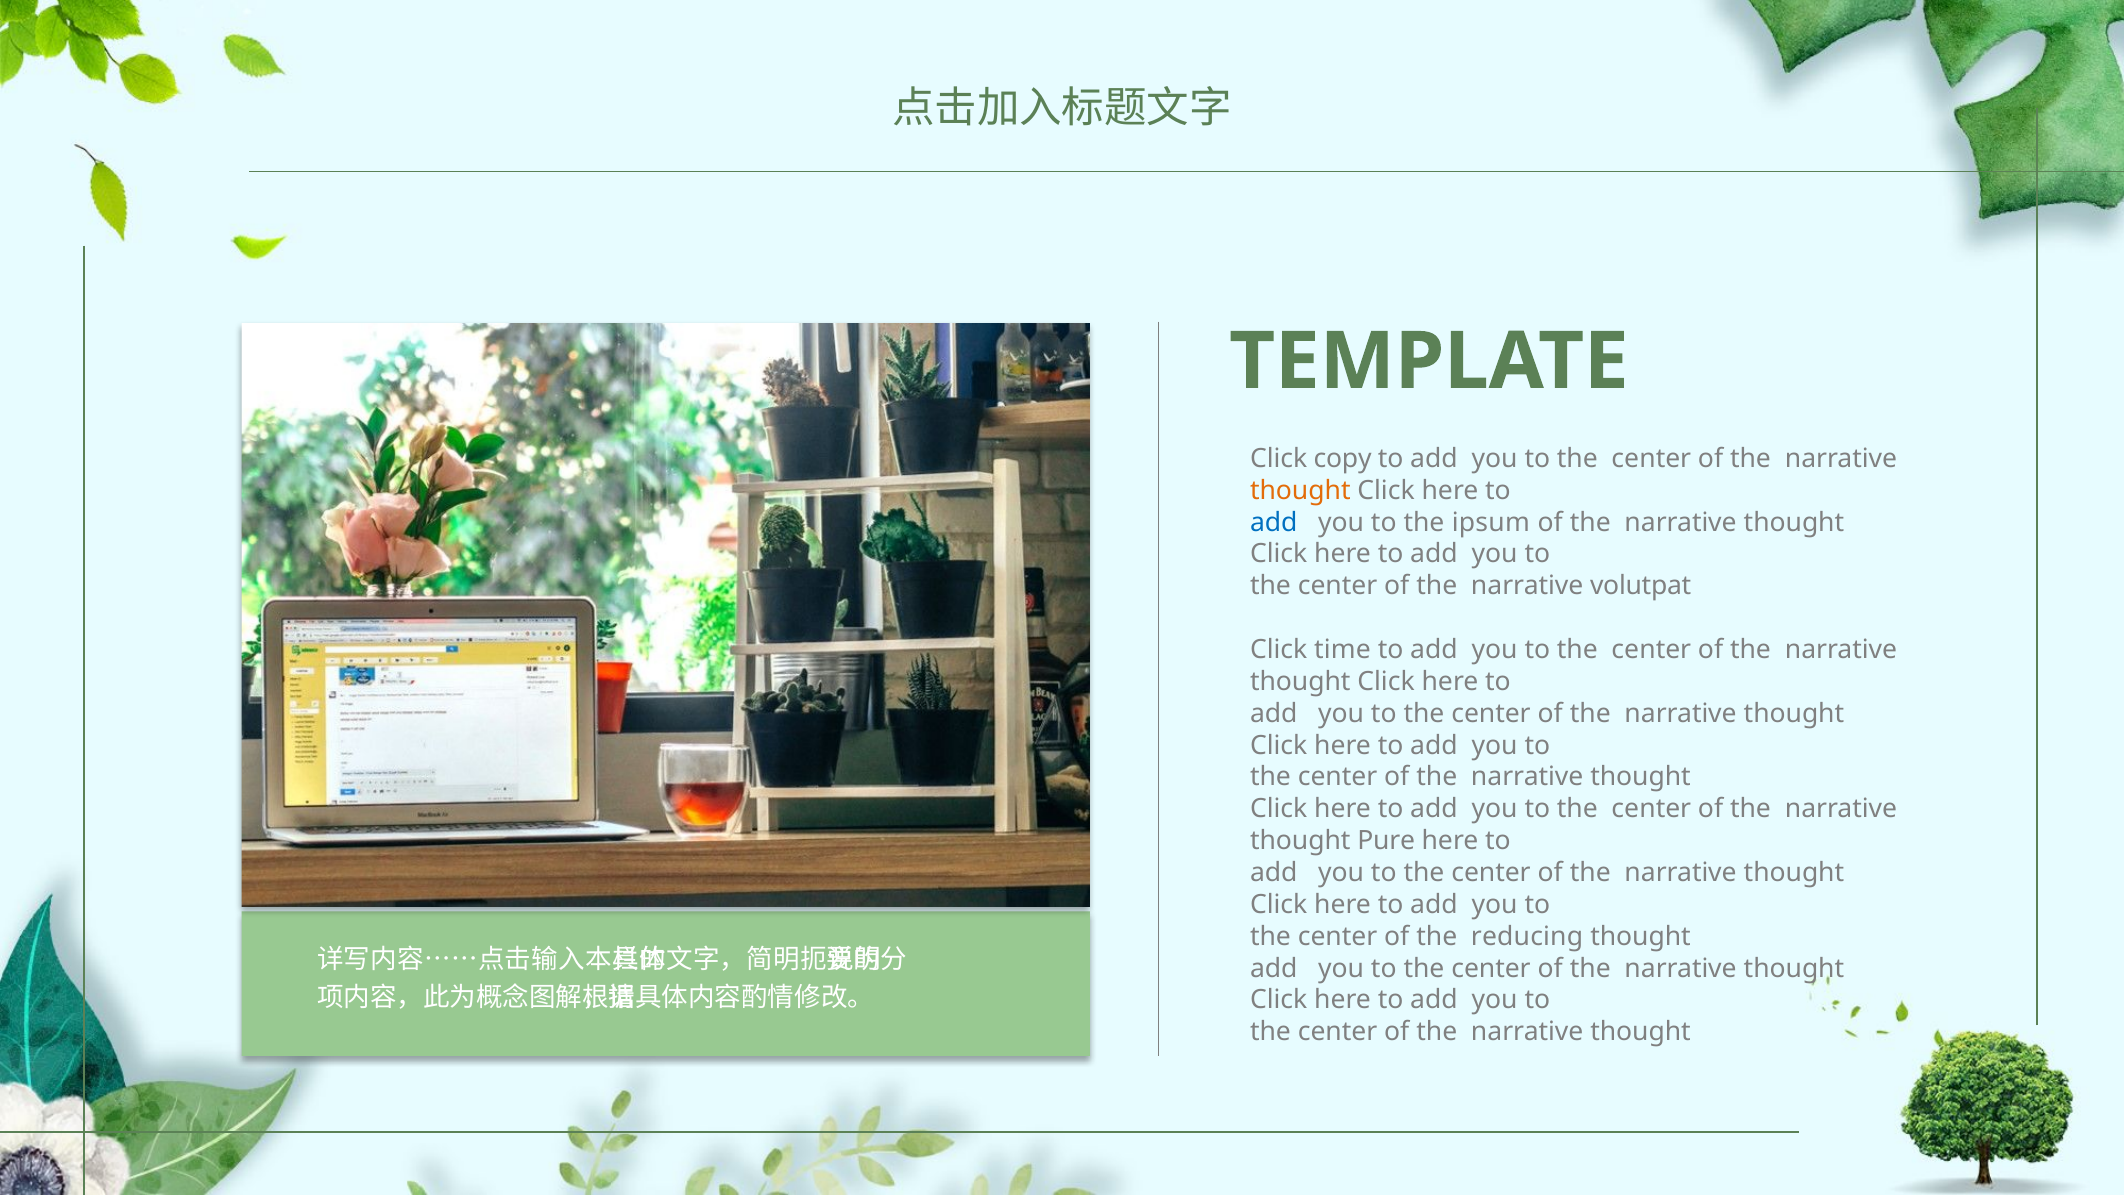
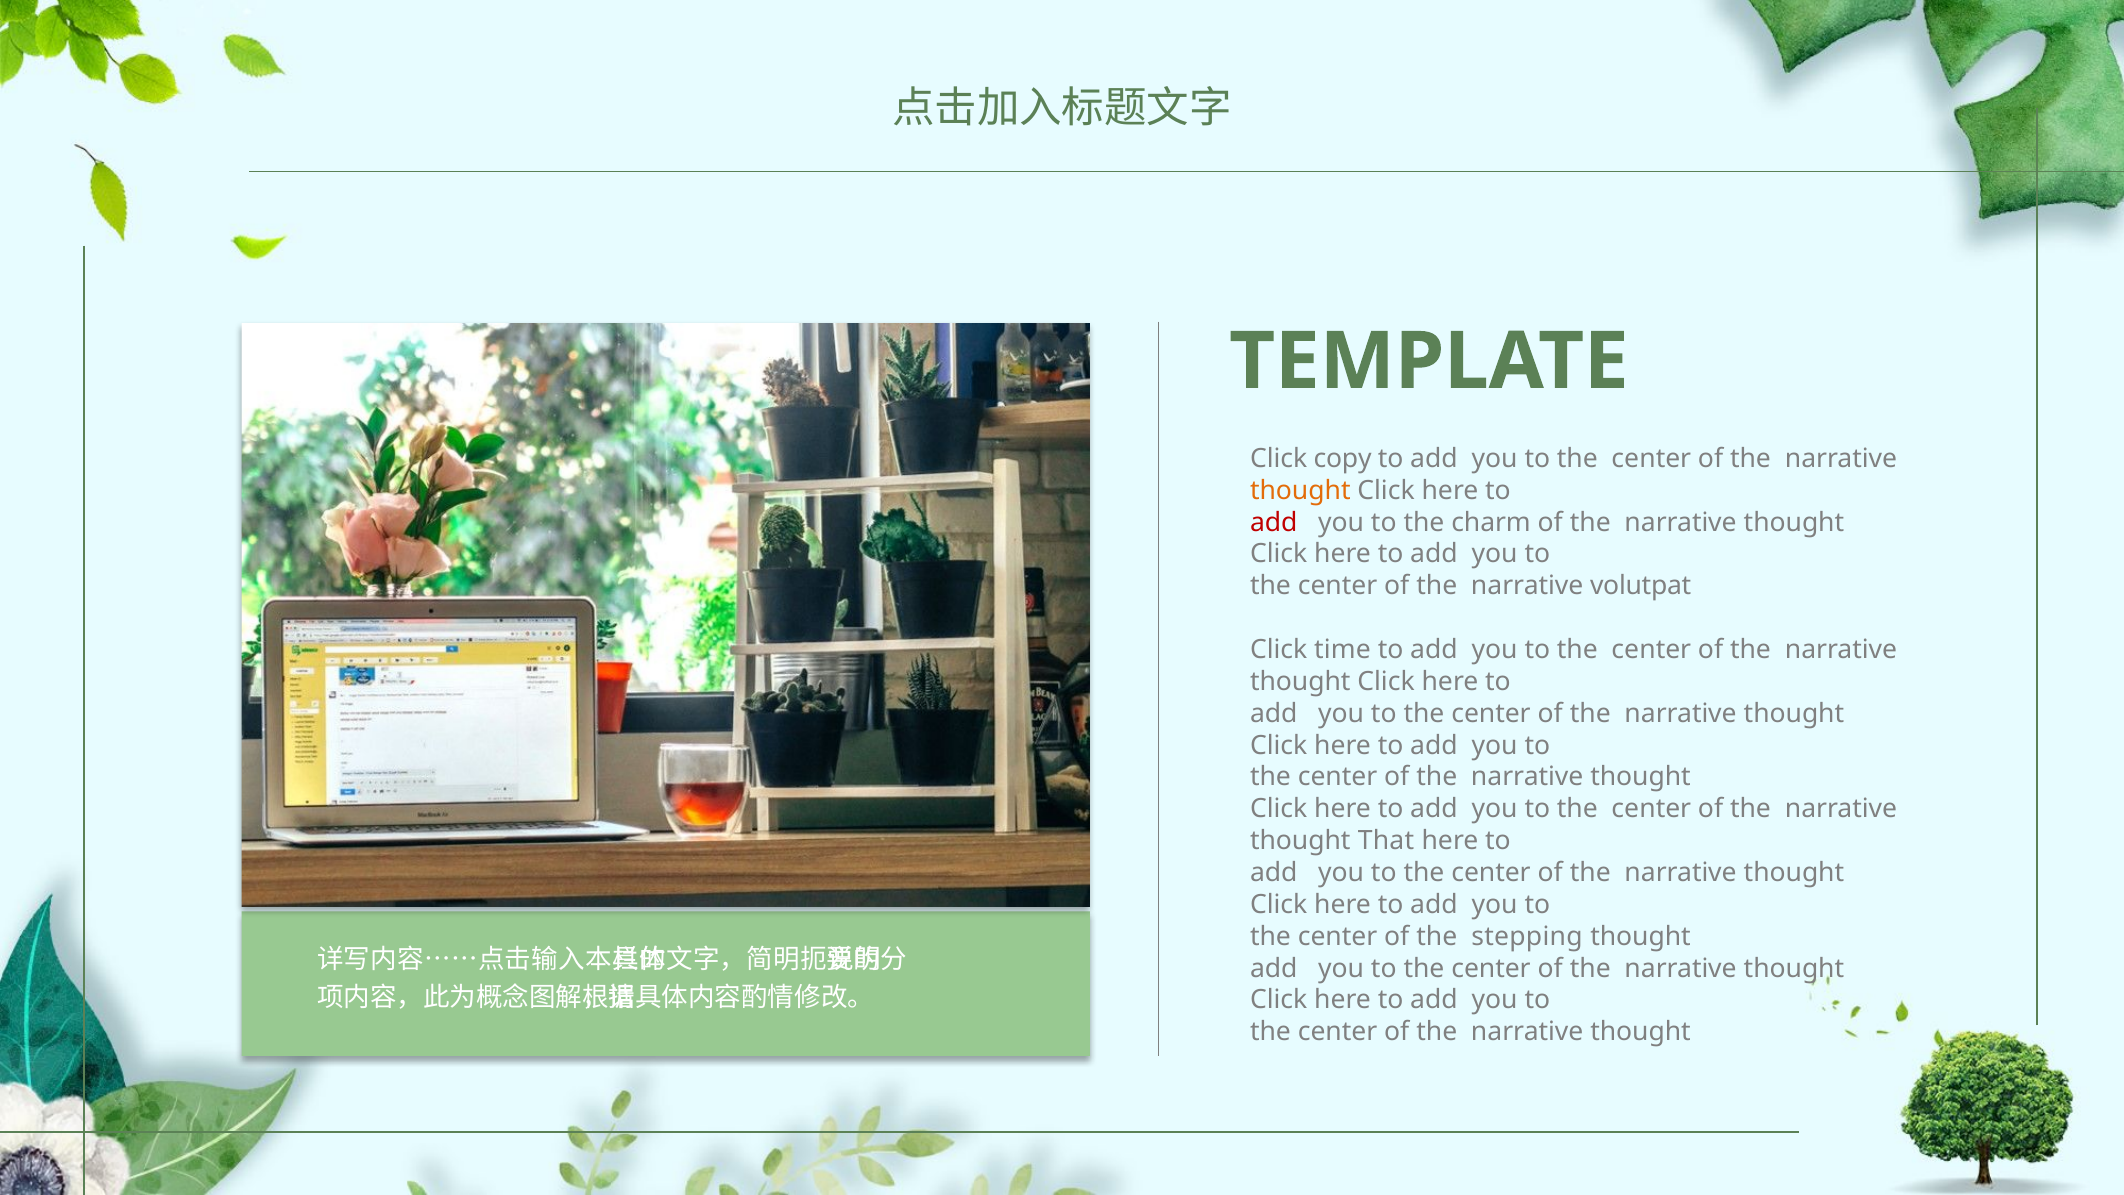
add at (1274, 522) colour: blue -> red
ipsum: ipsum -> charm
Pure: Pure -> That
reducing: reducing -> stepping
